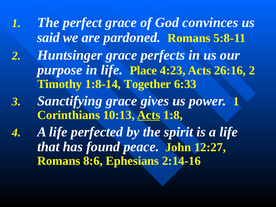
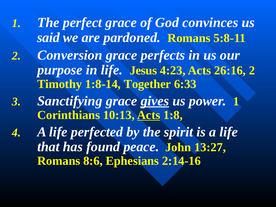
Huntsinger: Huntsinger -> Conversion
Place: Place -> Jesus
gives underline: none -> present
12:27: 12:27 -> 13:27
